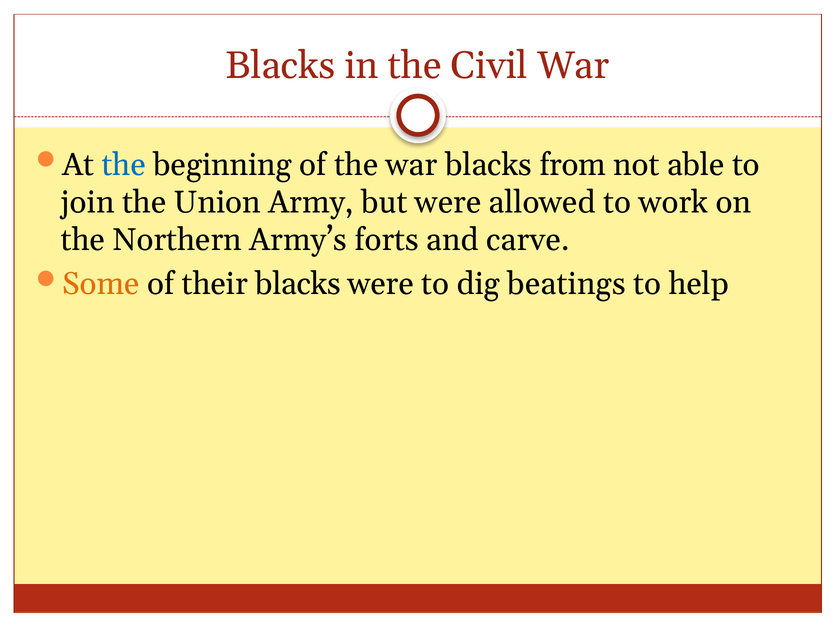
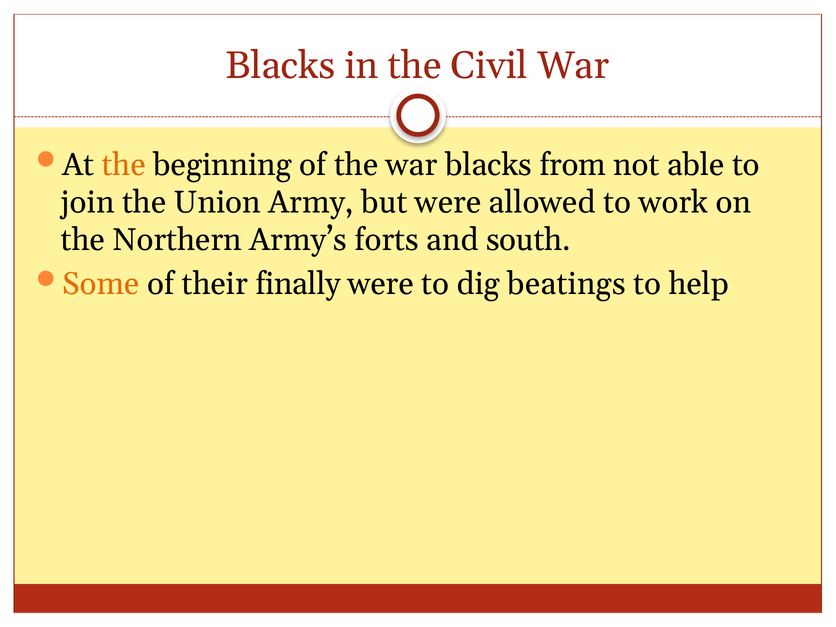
the at (124, 165) colour: blue -> orange
carve: carve -> south
their blacks: blacks -> finally
